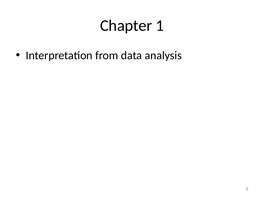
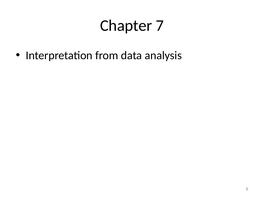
1: 1 -> 7
